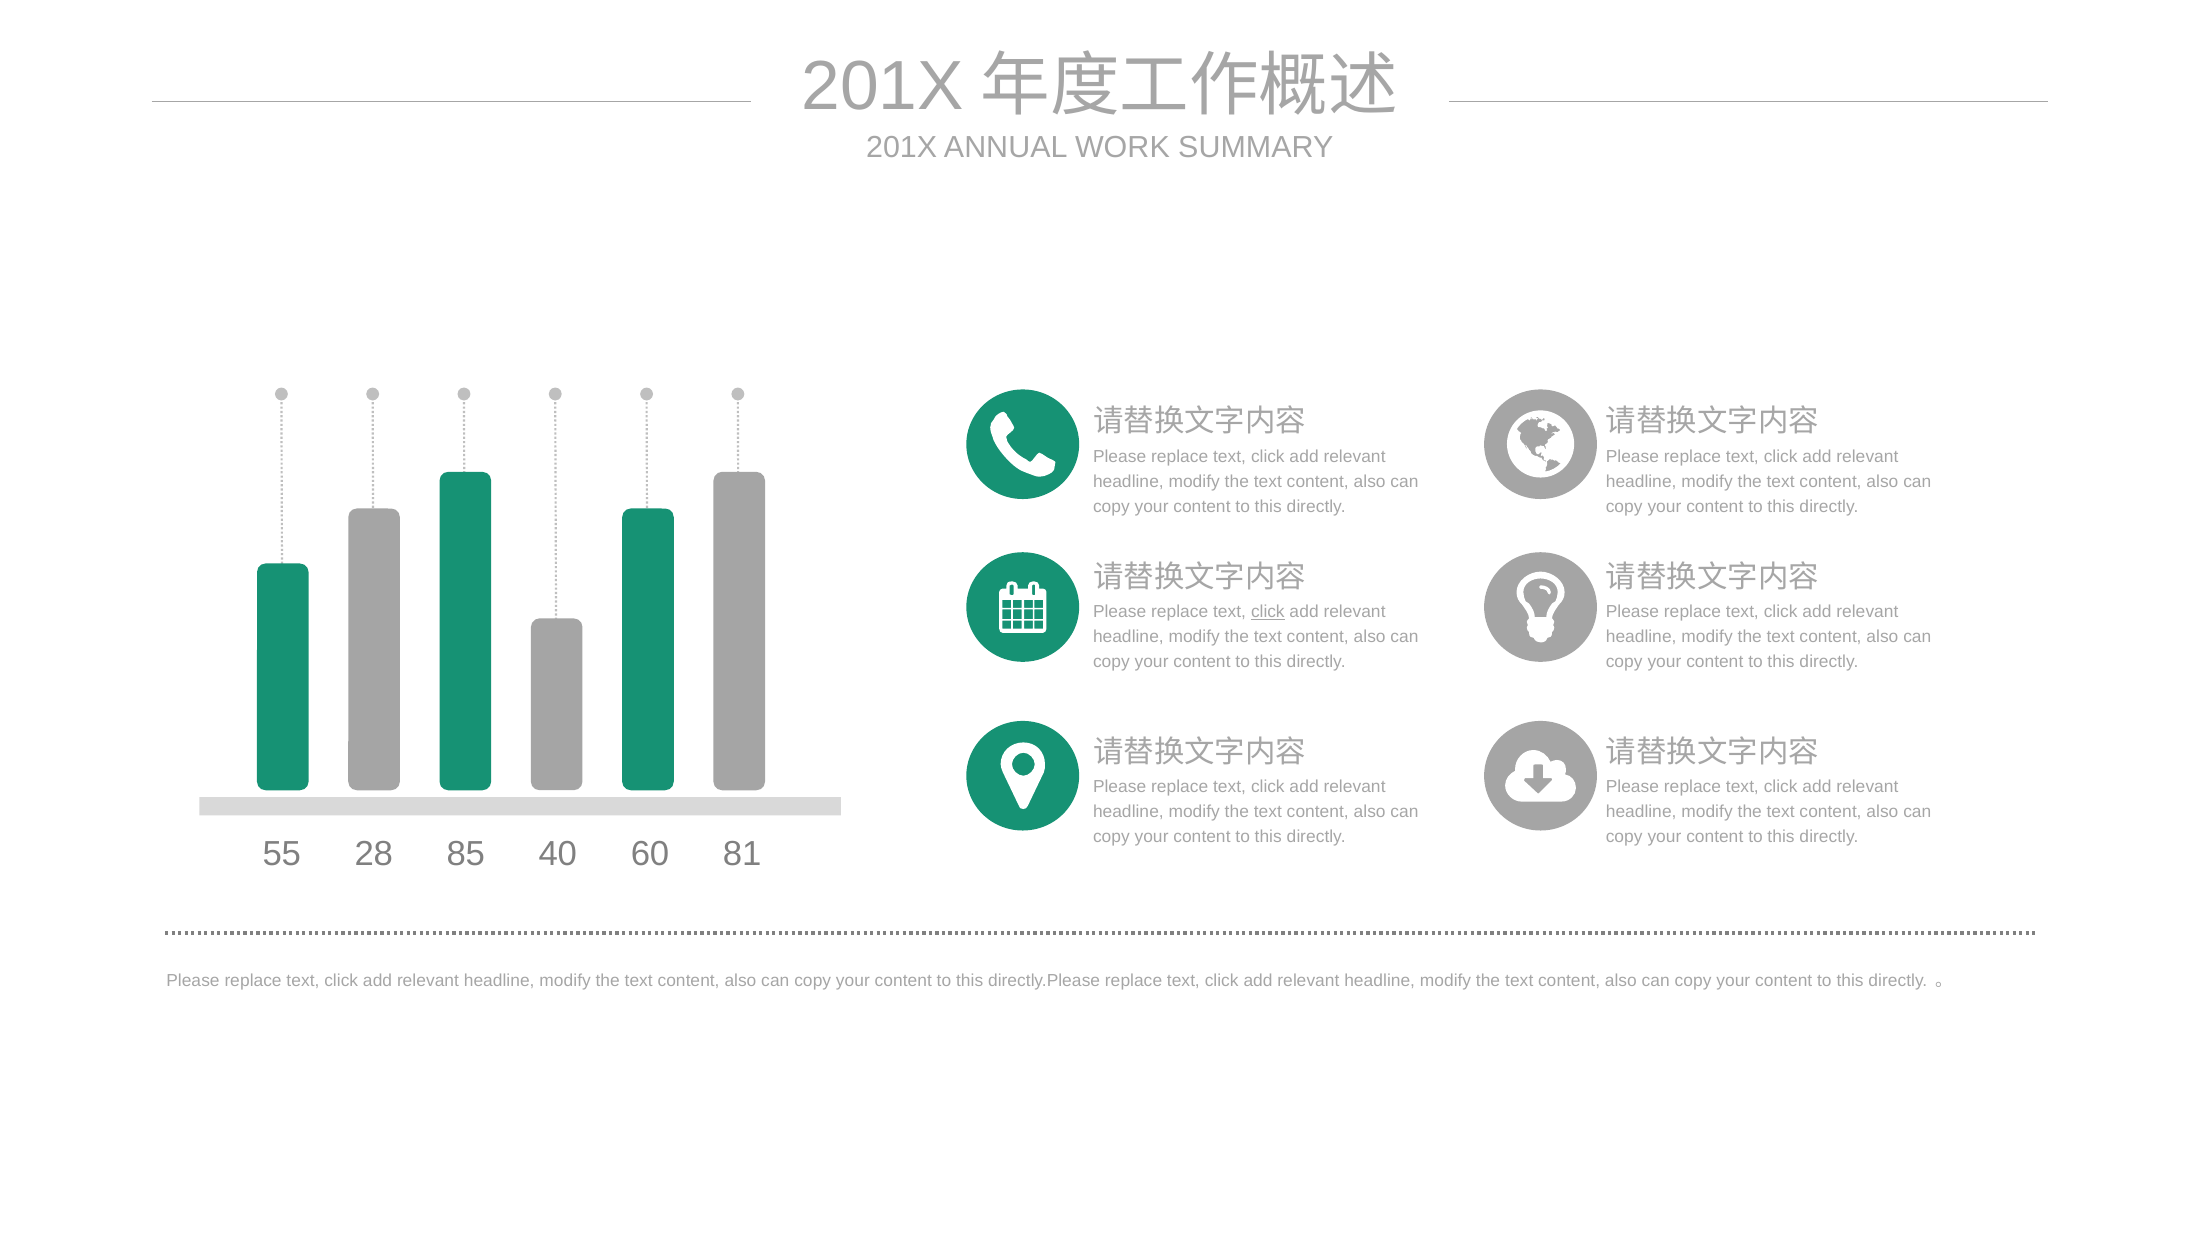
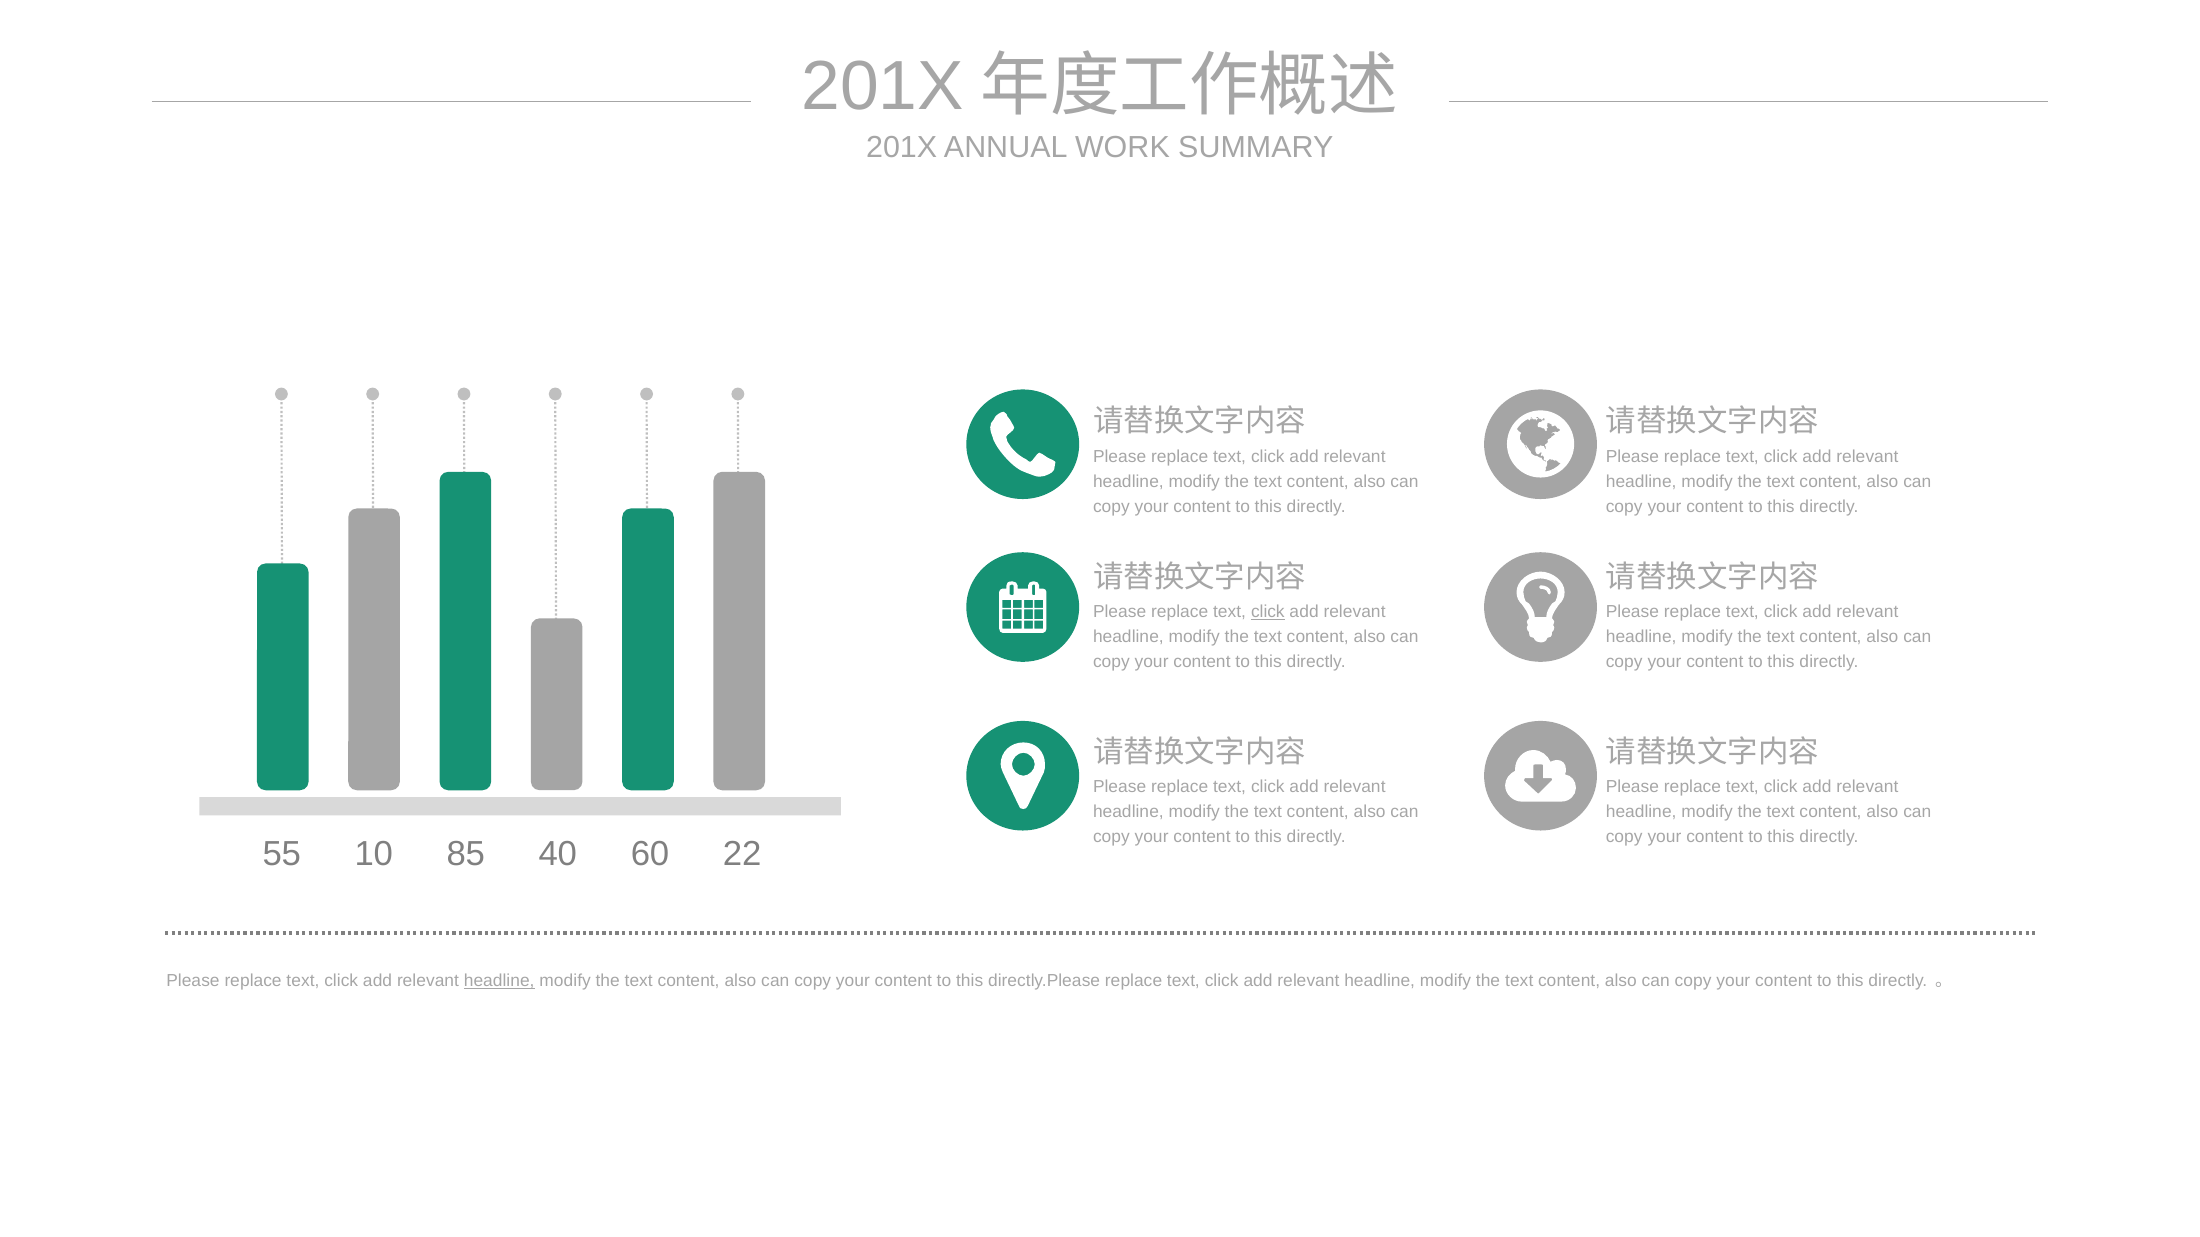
28: 28 -> 10
81: 81 -> 22
headline at (499, 981) underline: none -> present
